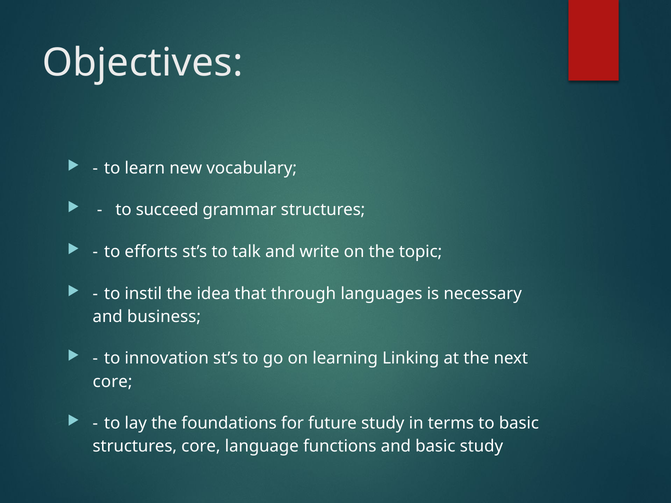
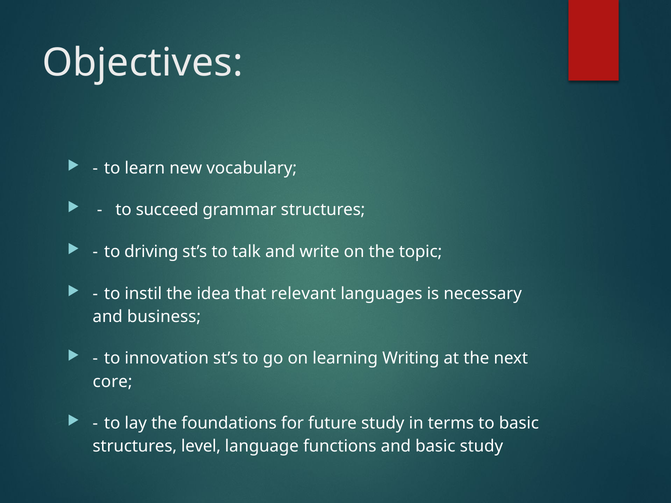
efforts: efforts -> driving
through: through -> relevant
Linking: Linking -> Writing
structures core: core -> level
